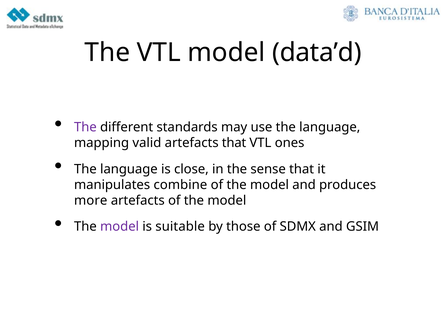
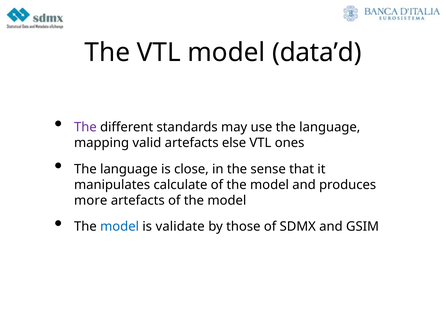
artefacts that: that -> else
combine: combine -> calculate
model at (120, 226) colour: purple -> blue
suitable: suitable -> validate
